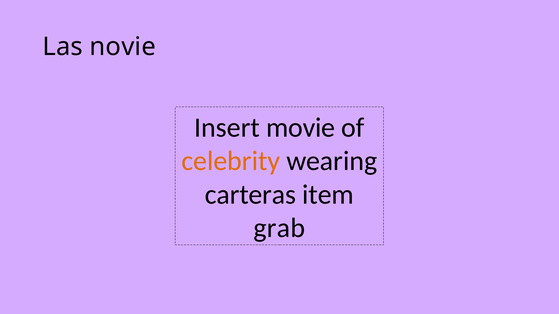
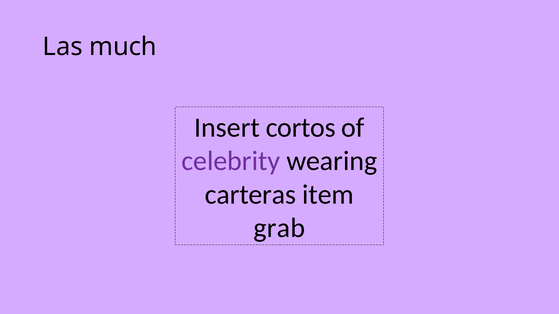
novie: novie -> much
movie: movie -> cortos
celebrity colour: orange -> purple
